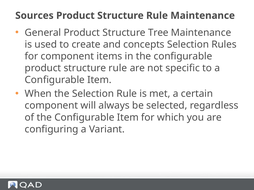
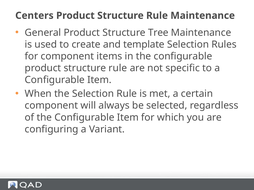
Sources: Sources -> Centers
concepts: concepts -> template
